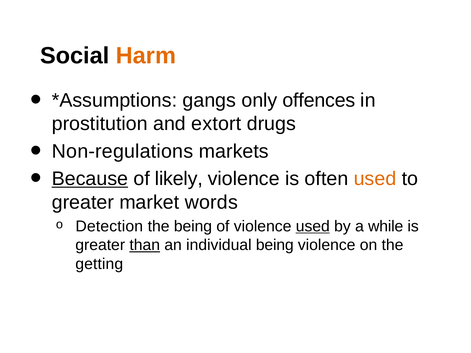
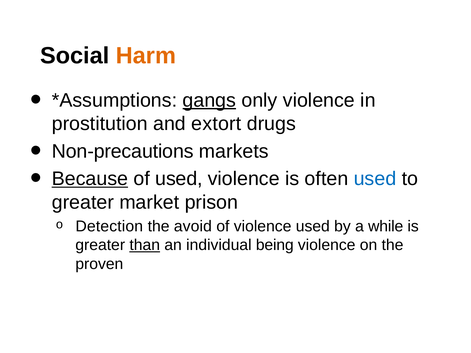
gangs underline: none -> present
only offences: offences -> violence
Non-regulations: Non-regulations -> Non-precautions
of likely: likely -> used
used at (375, 179) colour: orange -> blue
words: words -> prison
the being: being -> avoid
used at (313, 226) underline: present -> none
getting: getting -> proven
